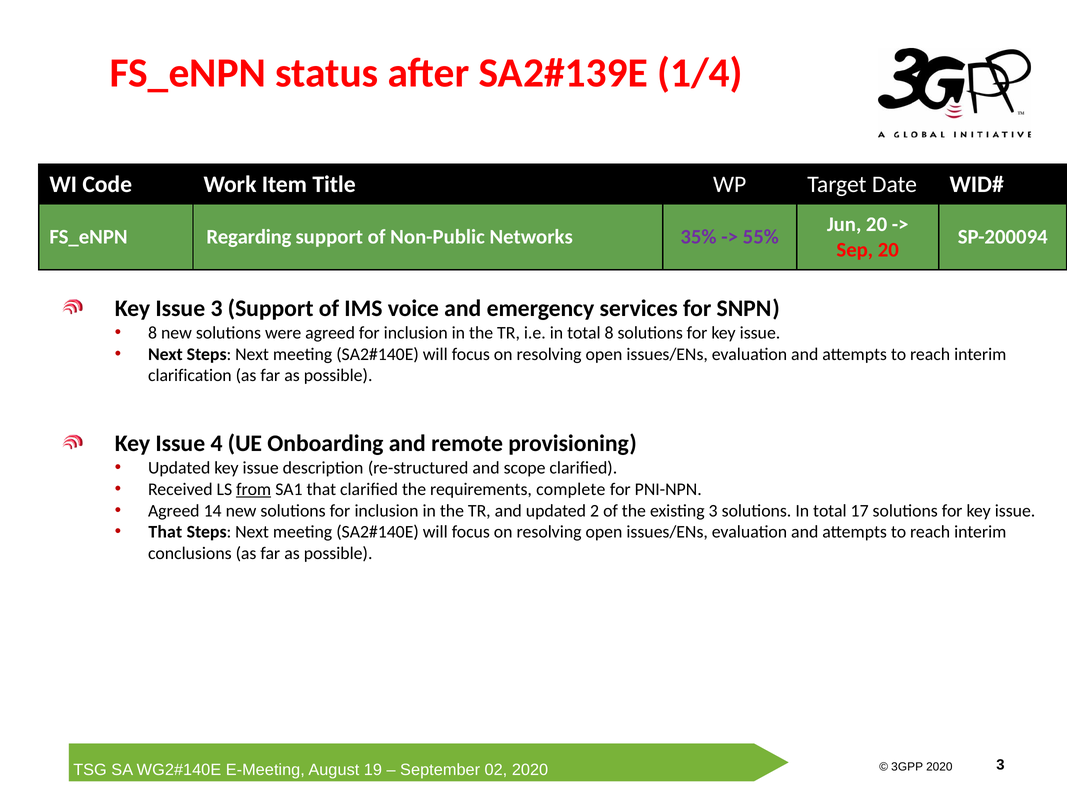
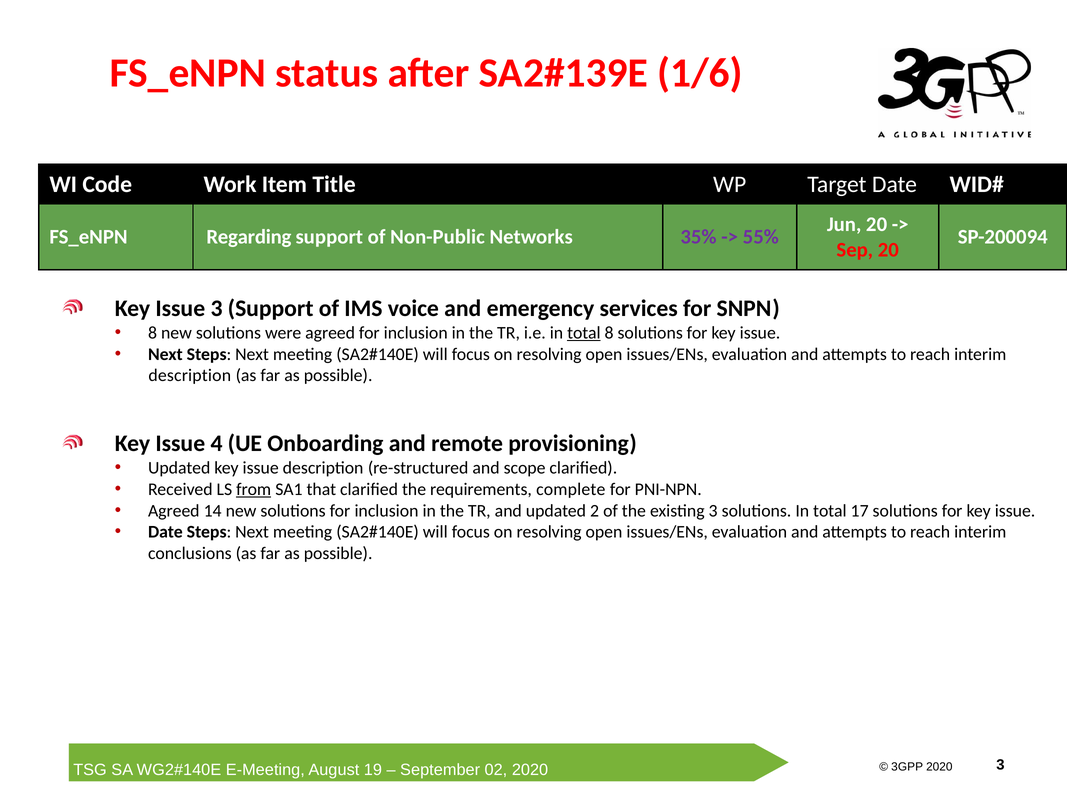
1/4: 1/4 -> 1/6
total at (584, 333) underline: none -> present
clarification at (190, 376): clarification -> description
That at (165, 532): That -> Date
